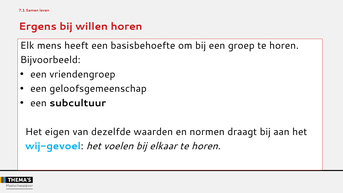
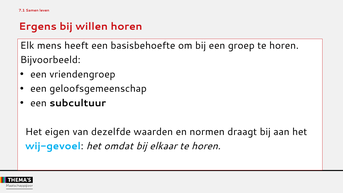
voelen: voelen -> omdat
